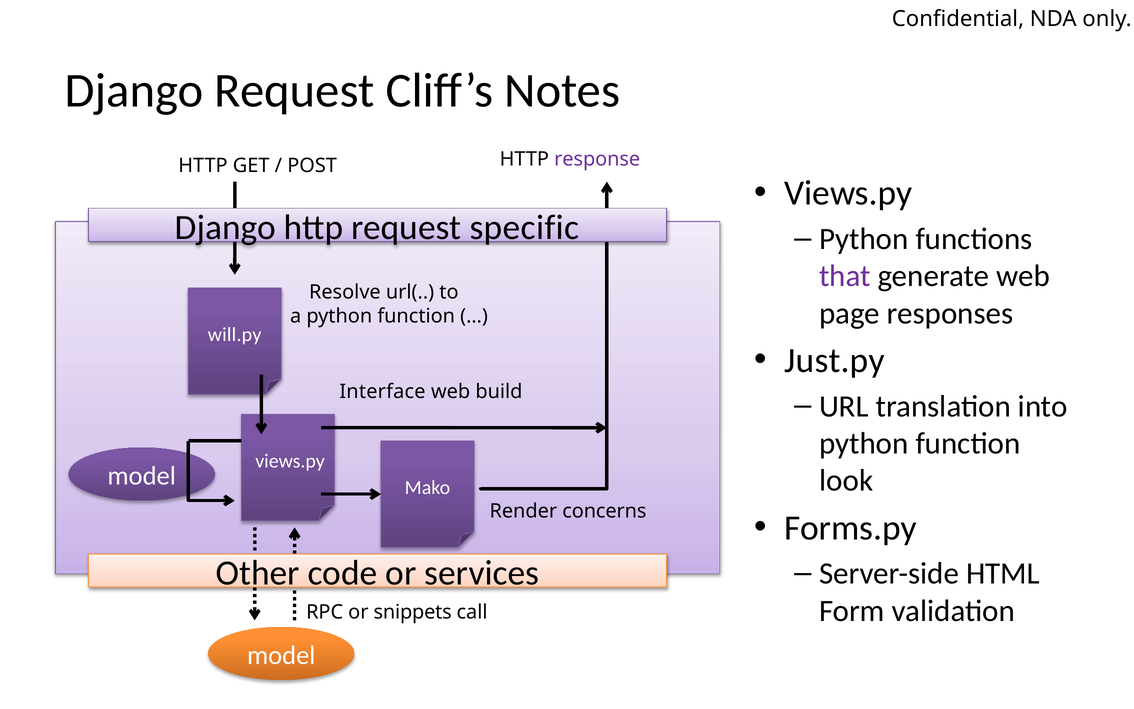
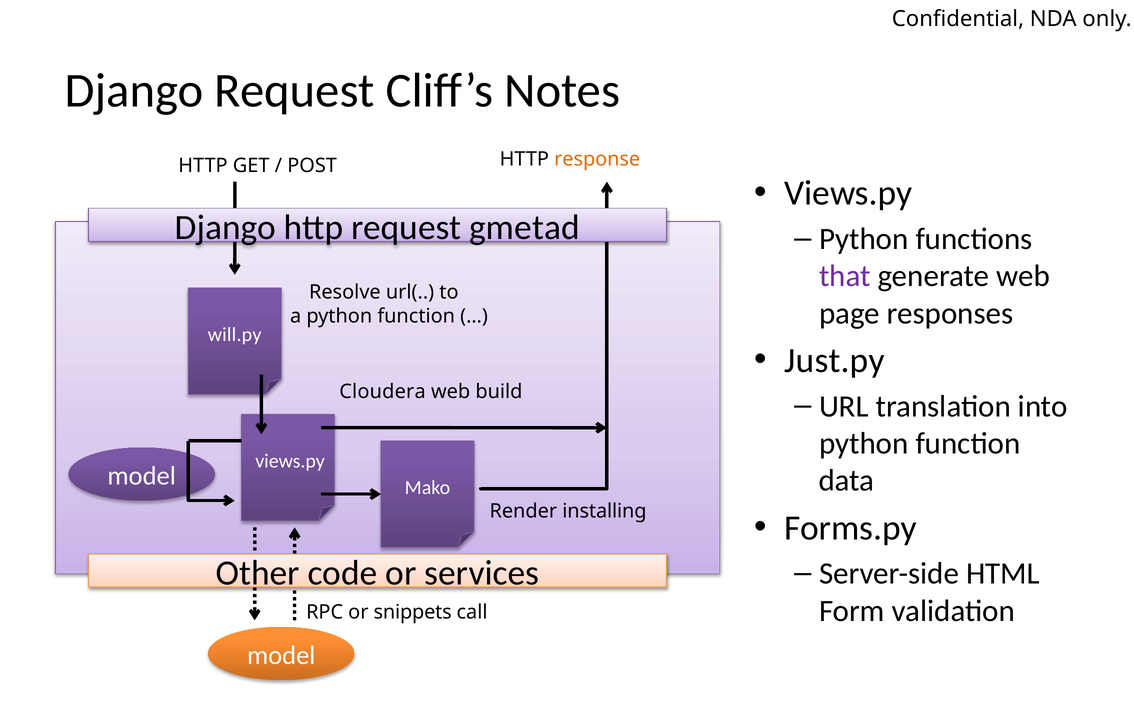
response colour: purple -> orange
specific: specific -> gmetad
Interface: Interface -> Cloudera
look: look -> data
concerns: concerns -> installing
